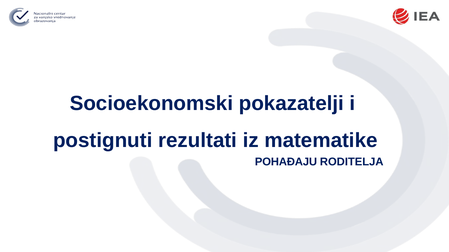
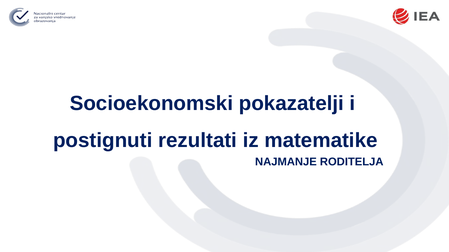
POHAĐAJU: POHAĐAJU -> NAJMANJE
